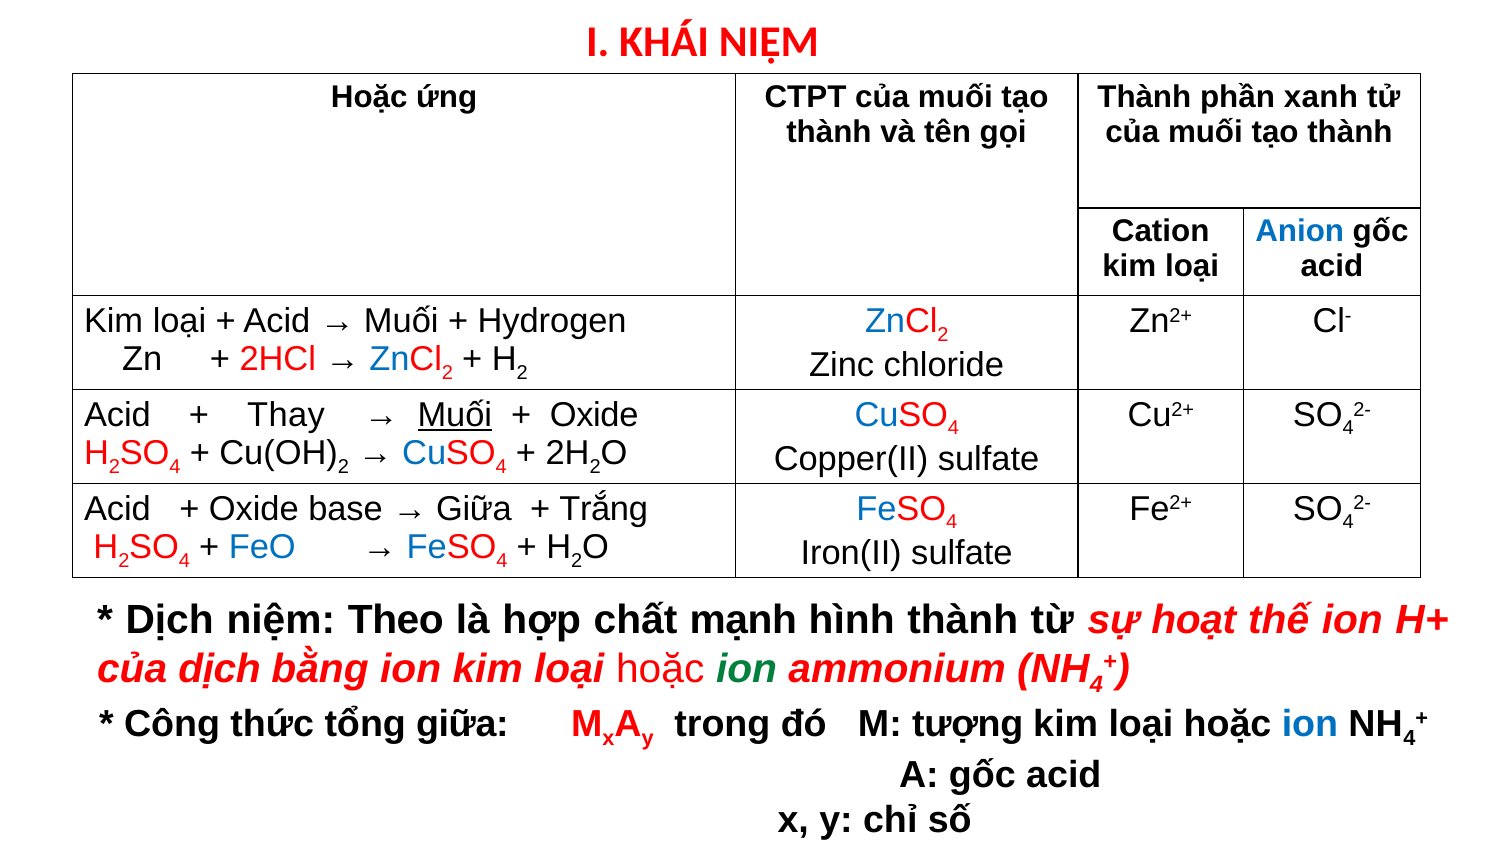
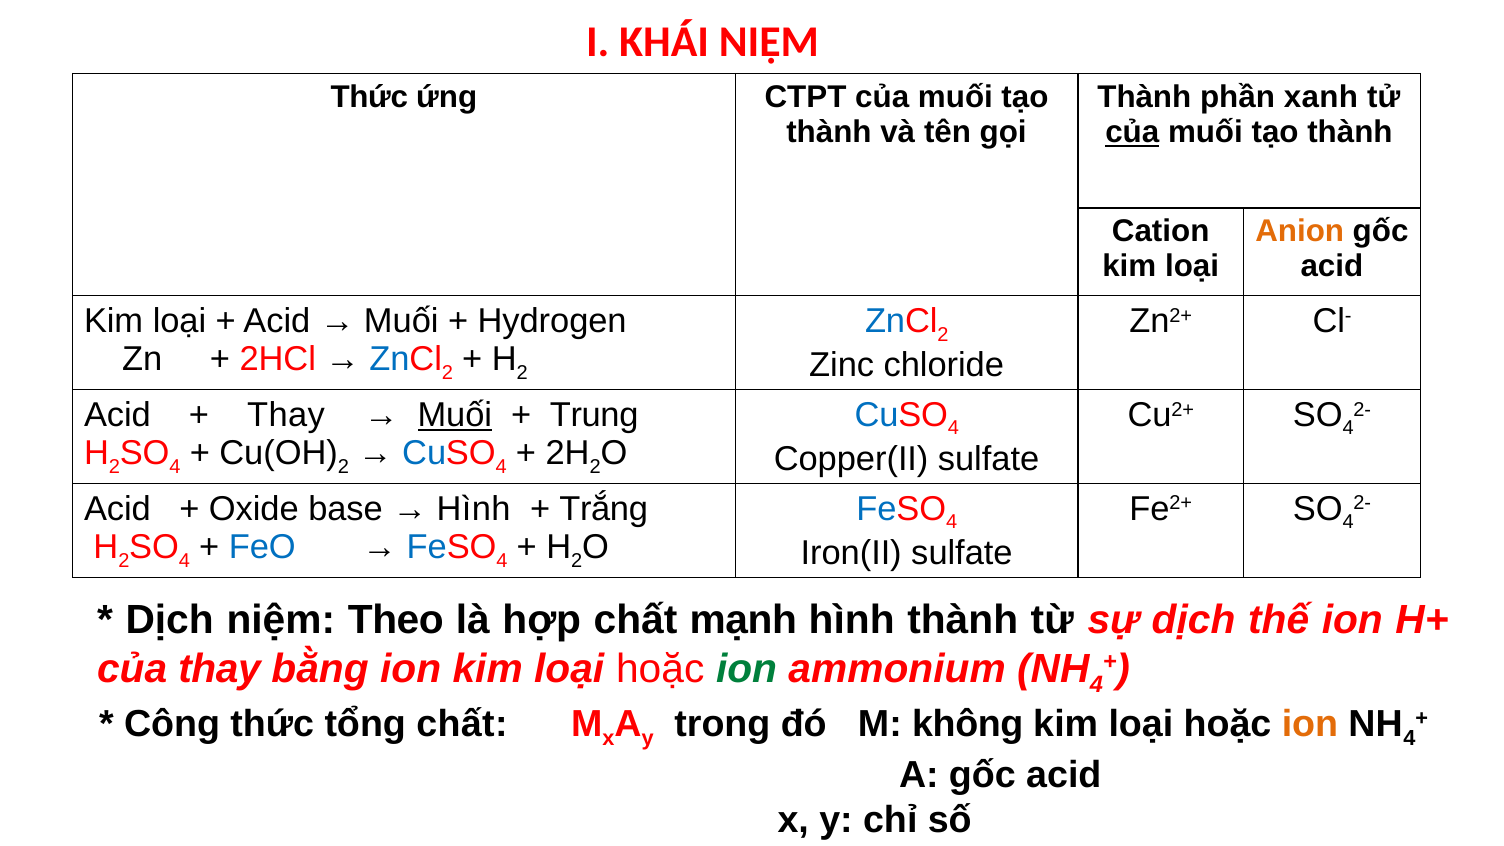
Hoặc at (369, 97): Hoặc -> Thức
của at (1132, 132) underline: none -> present
Anion colour: blue -> orange
Oxide at (594, 415): Oxide -> Trung
Giữa at (474, 509): Giữa -> Hình
sự hoạt: hoạt -> dịch
của dịch: dịch -> thay
tổng giữa: giữa -> chất
tượng: tượng -> không
ion at (1310, 724) colour: blue -> orange
